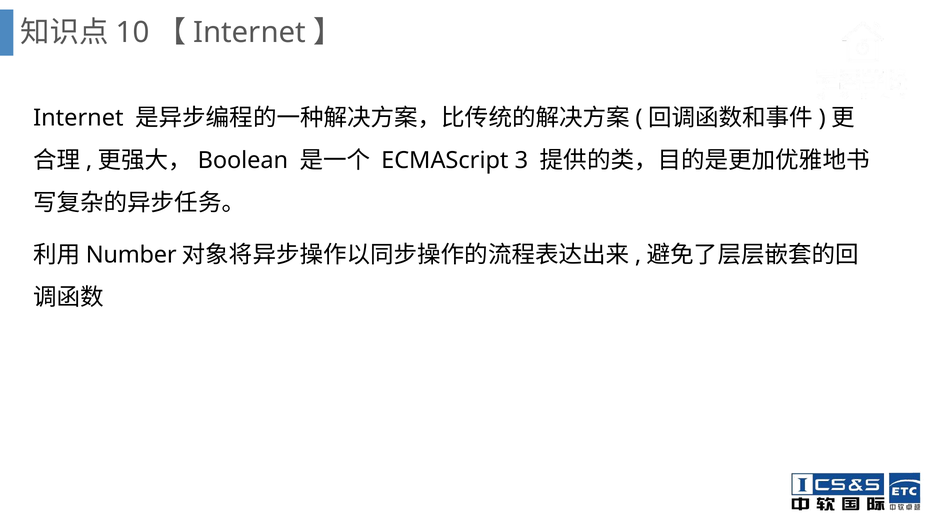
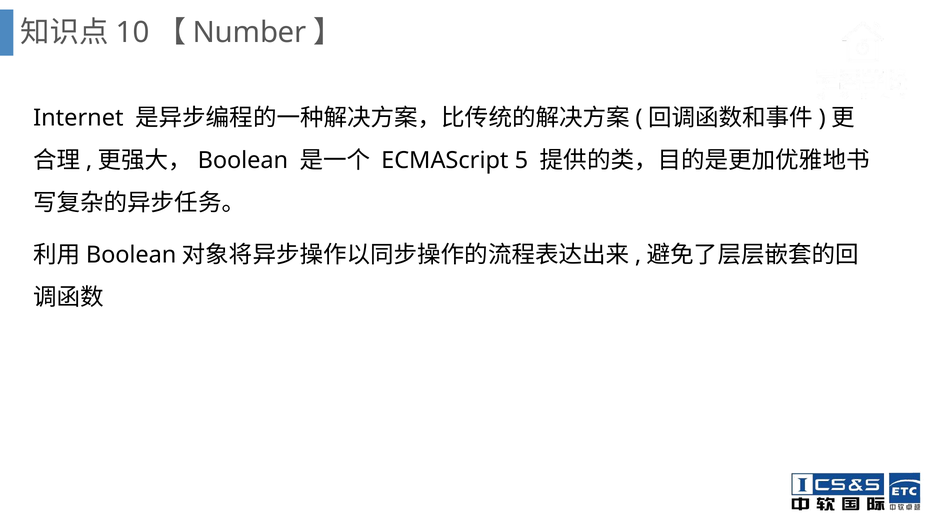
Internet at (250, 33): Internet -> Number
3: 3 -> 5
Number at (131, 255): Number -> Boolean
